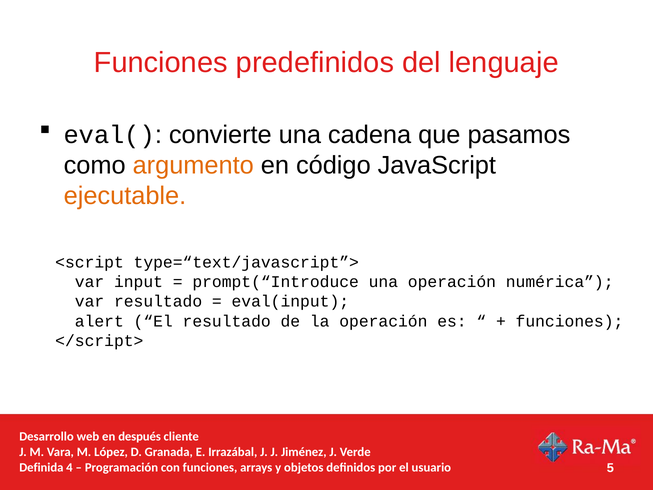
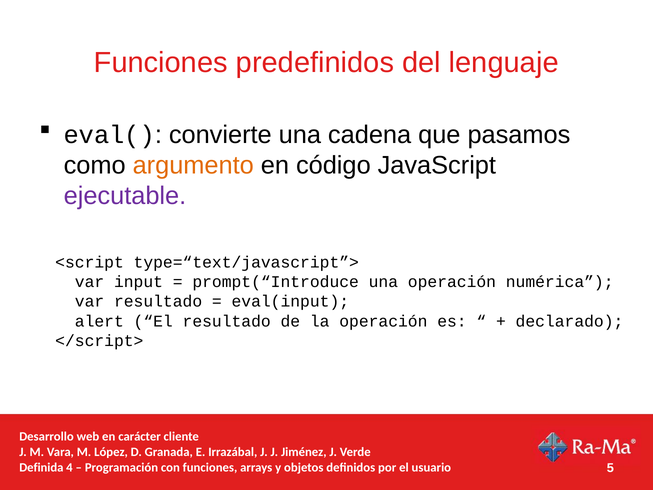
ejecutable colour: orange -> purple
funciones at (569, 321): funciones -> declarado
después: después -> carácter
